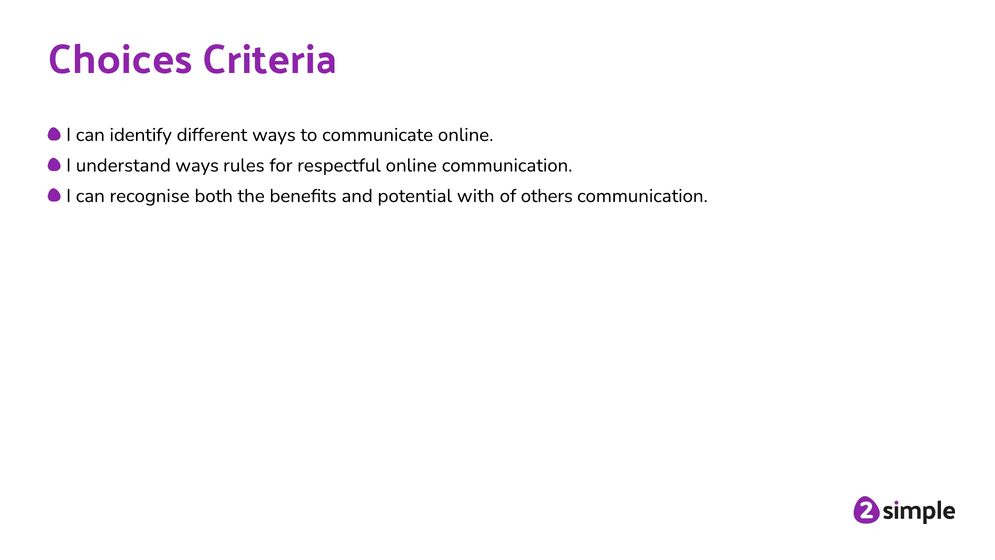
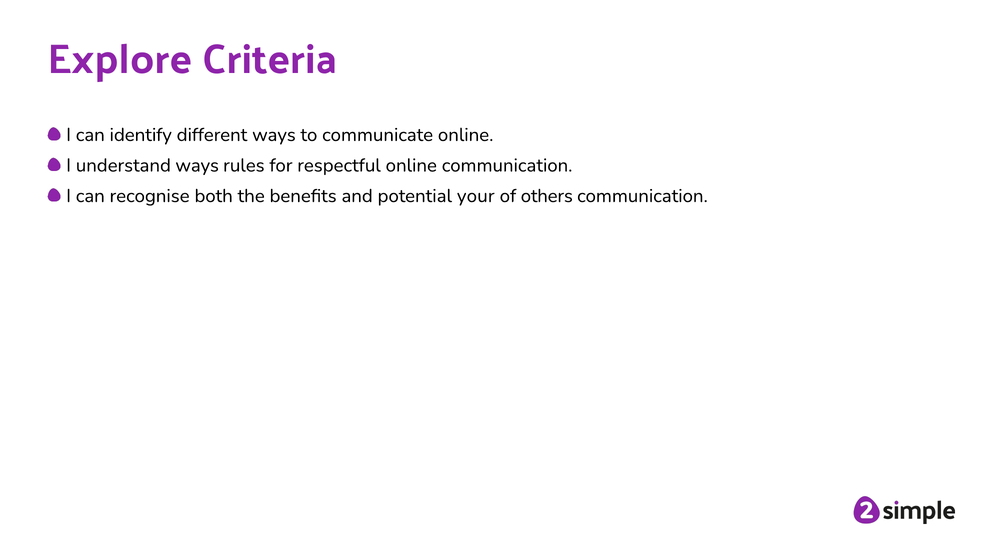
Choices: Choices -> Explore
with: with -> your
